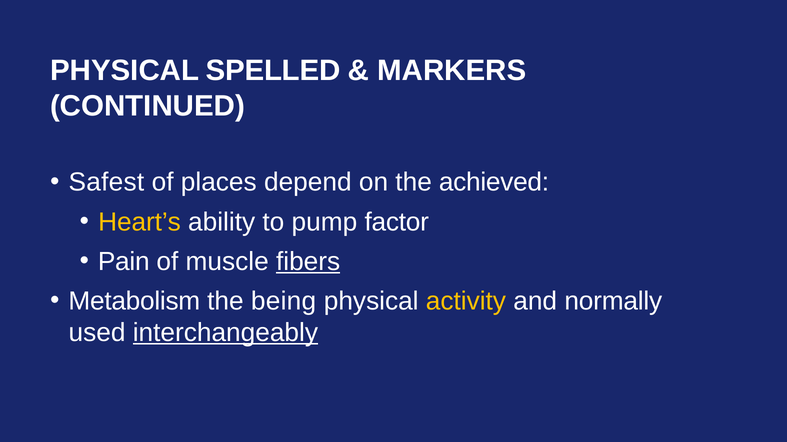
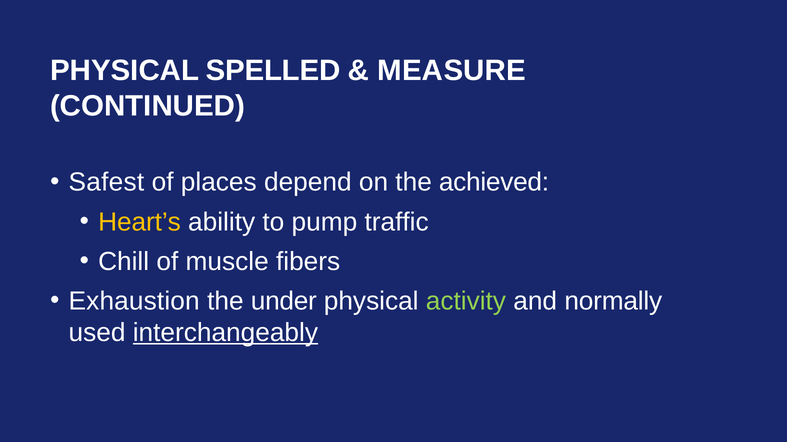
MARKERS: MARKERS -> MEASURE
factor: factor -> traffic
Pain: Pain -> Chill
fibers underline: present -> none
Metabolism: Metabolism -> Exhaustion
being: being -> under
activity colour: yellow -> light green
